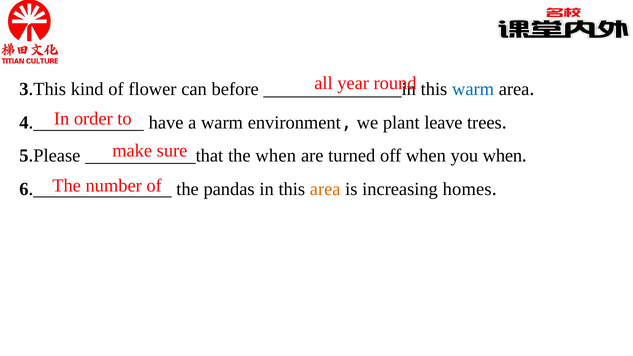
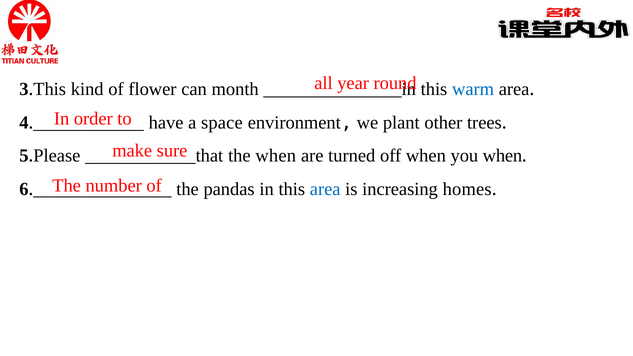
before: before -> month
a warm: warm -> space
leave: leave -> other
area at (325, 189) colour: orange -> blue
